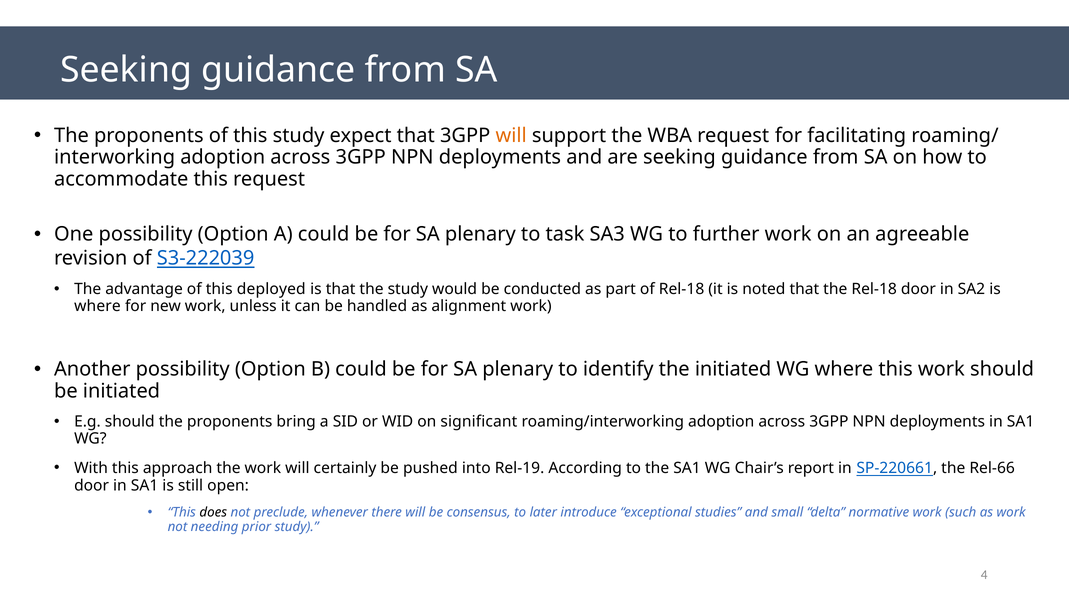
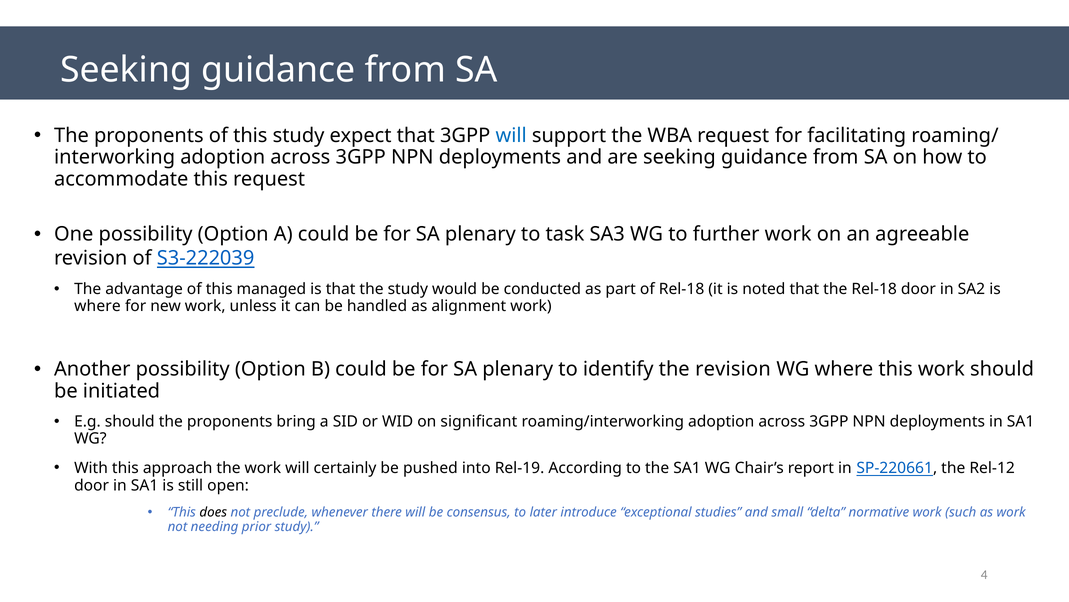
will at (511, 135) colour: orange -> blue
deployed: deployed -> managed
the initiated: initiated -> revision
Rel-66: Rel-66 -> Rel-12
